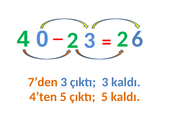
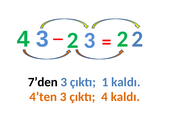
4 0: 0 -> 3
6 at (137, 39): 6 -> 2
7’den colour: orange -> black
çıktı 3: 3 -> 1
4’ten 5: 5 -> 3
çıktı 5: 5 -> 4
